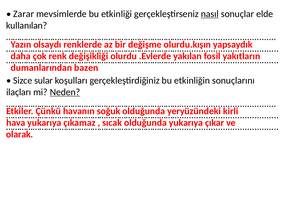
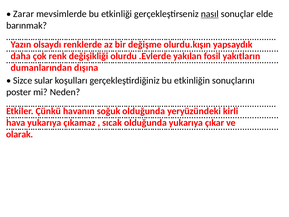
kullanılan: kullanılan -> barınmak
bazen: bazen -> dışına
ilaçları: ilaçları -> poster
Neden underline: present -> none
